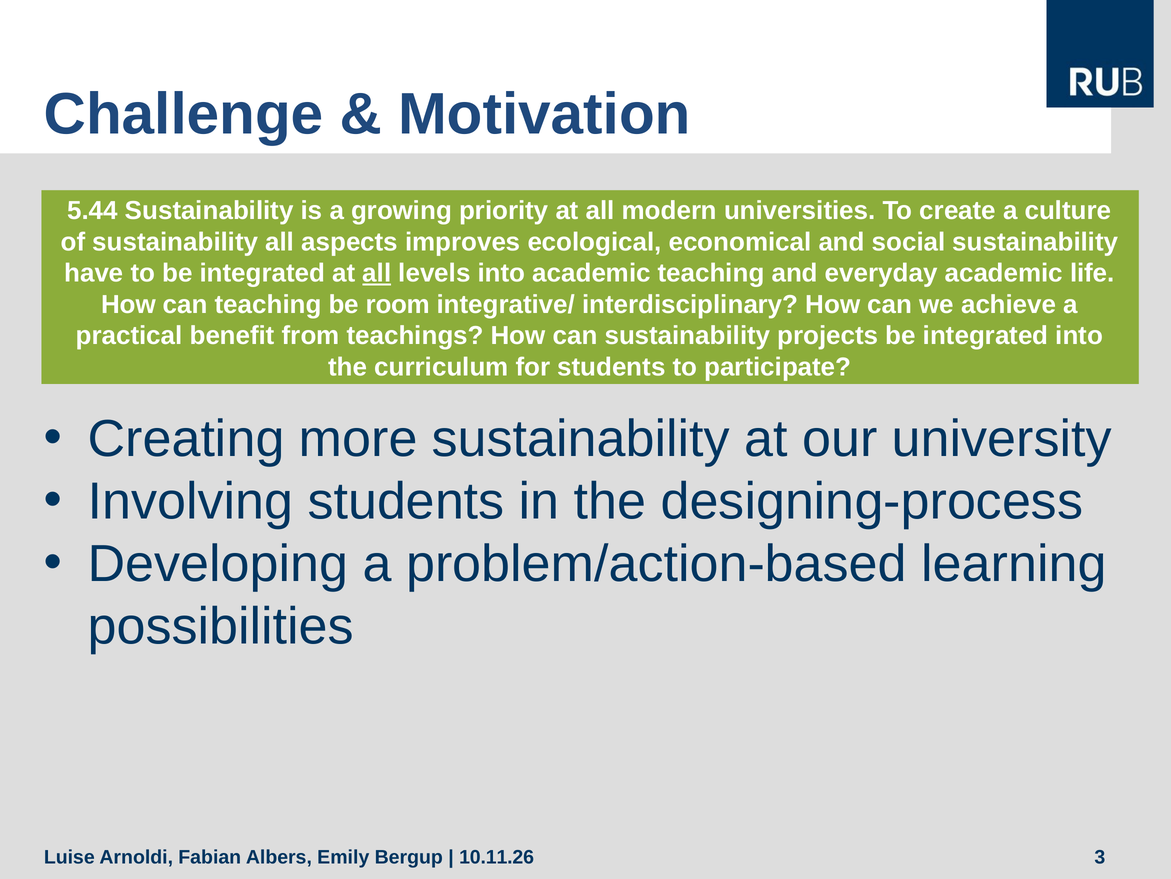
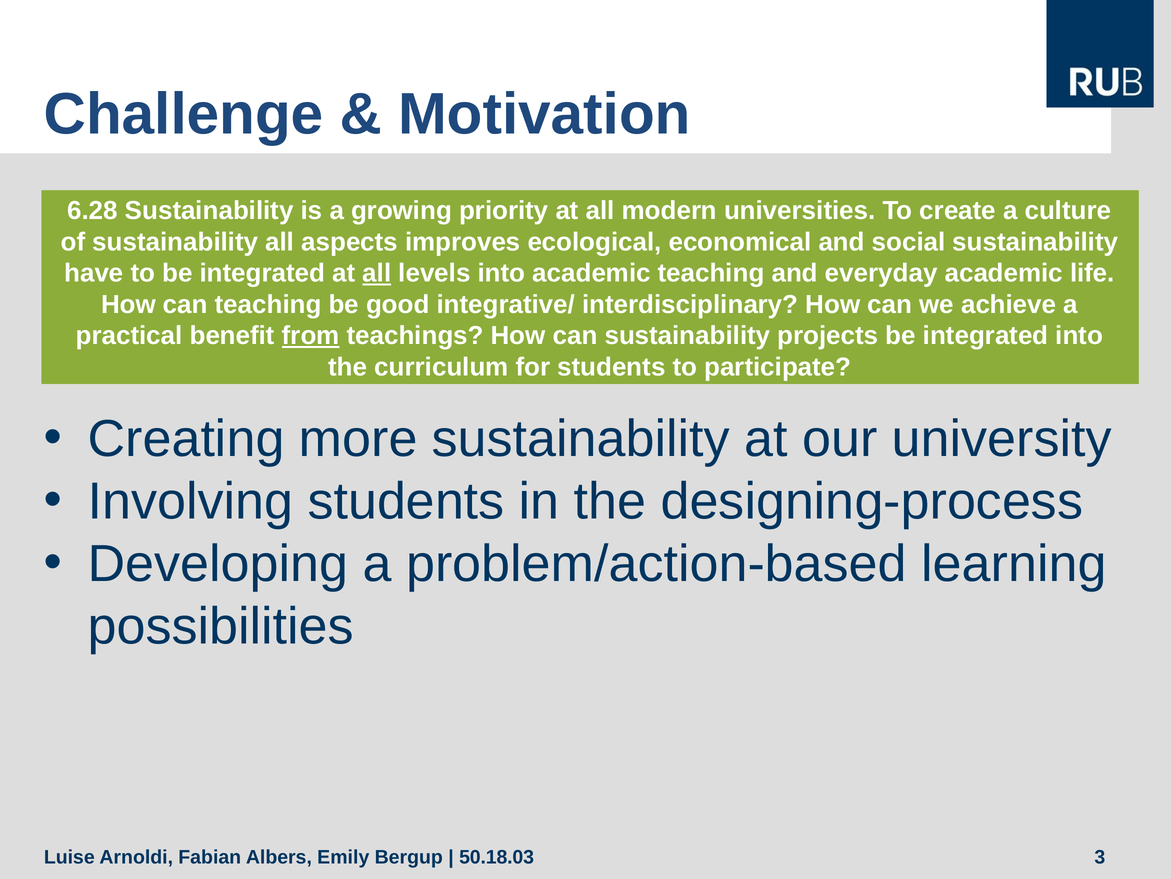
5.44: 5.44 -> 6.28
room: room -> good
from underline: none -> present
10.11.26: 10.11.26 -> 50.18.03
